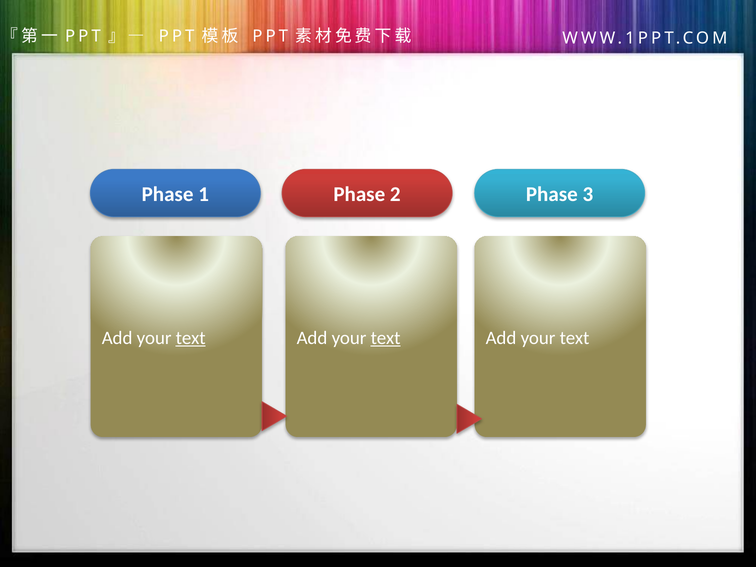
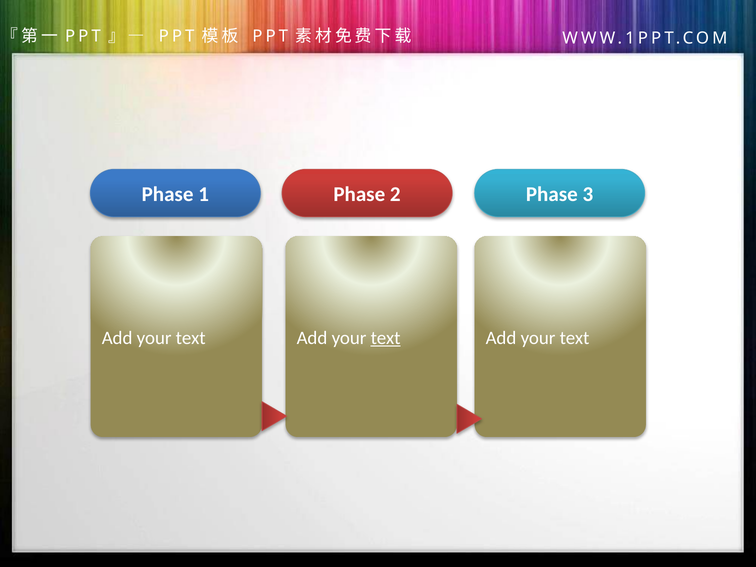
text at (191, 338) underline: present -> none
